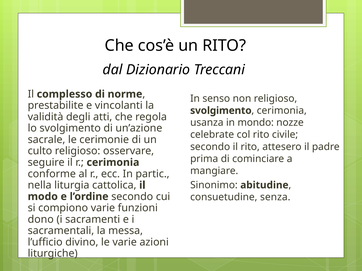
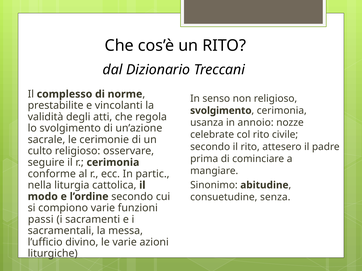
mondo: mondo -> annoio
dono: dono -> passi
